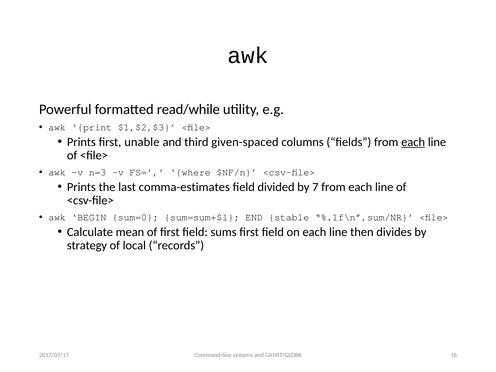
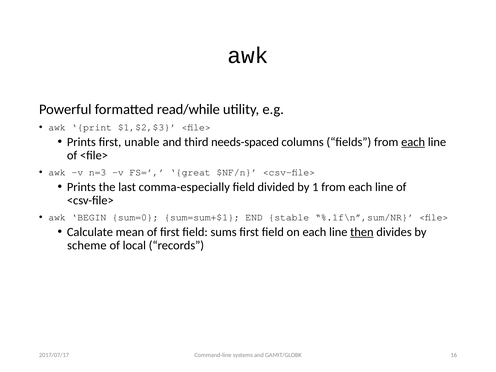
given-spaced: given-spaced -> needs-spaced
where: where -> great
comma-estimates: comma-estimates -> comma-especially
7: 7 -> 1
then underline: none -> present
strategy: strategy -> scheme
